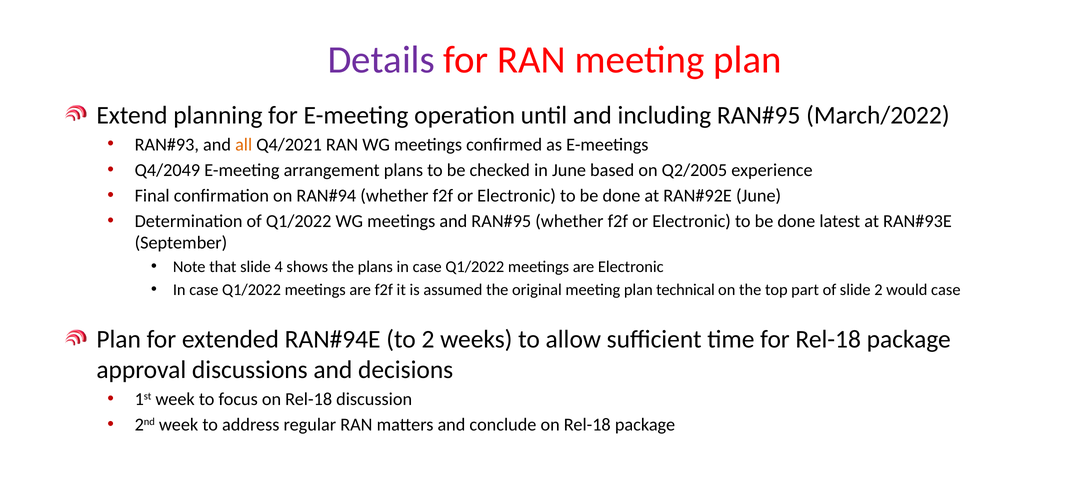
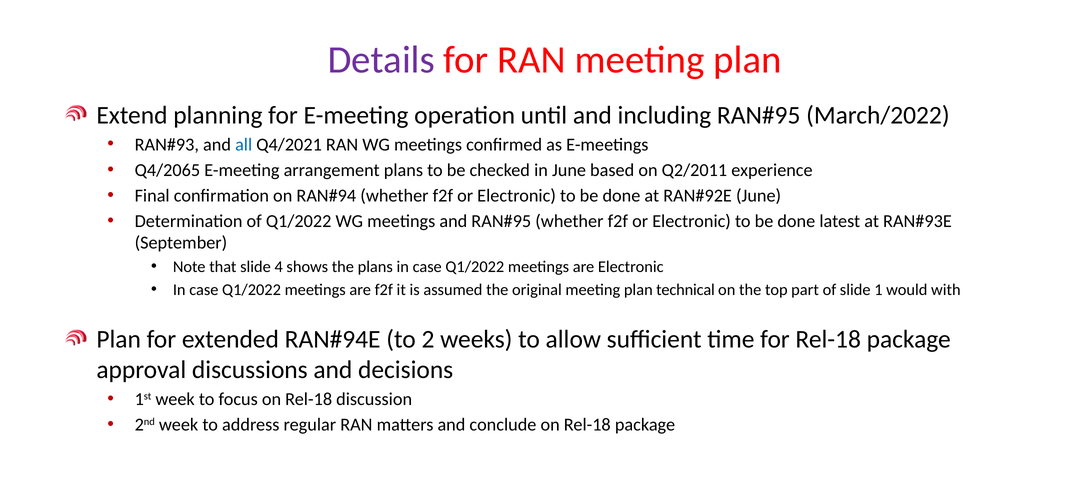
all colour: orange -> blue
Q4/2049: Q4/2049 -> Q4/2065
Q2/2005: Q2/2005 -> Q2/2011
slide 2: 2 -> 1
would case: case -> with
